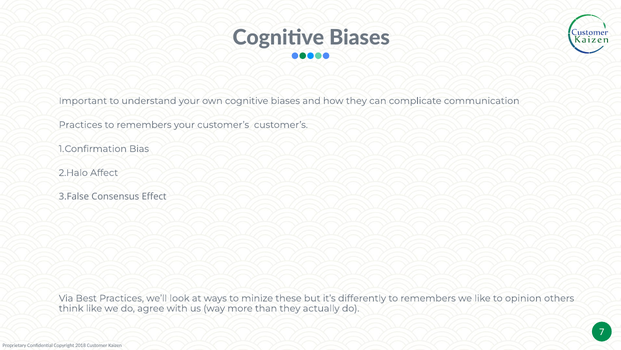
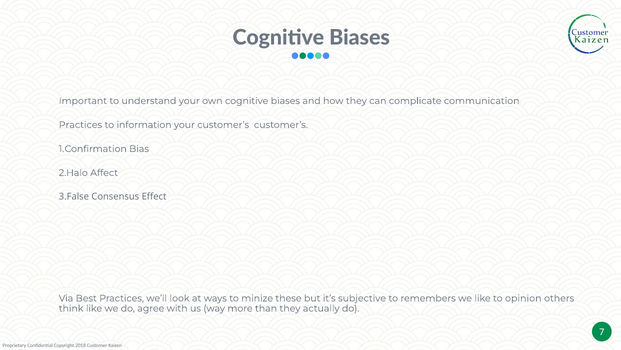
remembers at (144, 125): remembers -> information
differently: differently -> subjective
